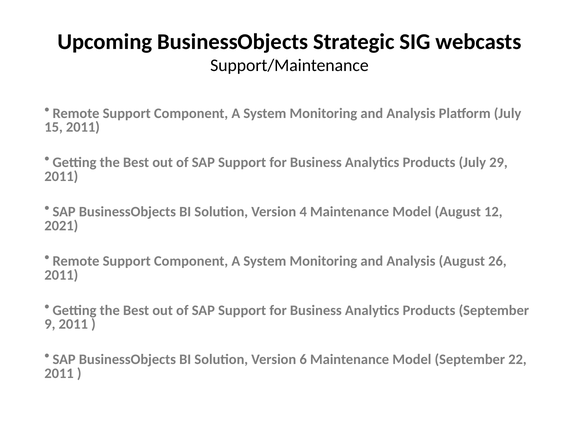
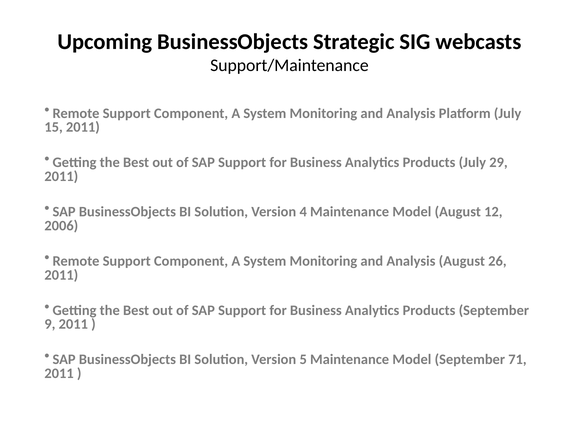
2021: 2021 -> 2006
6: 6 -> 5
22: 22 -> 71
